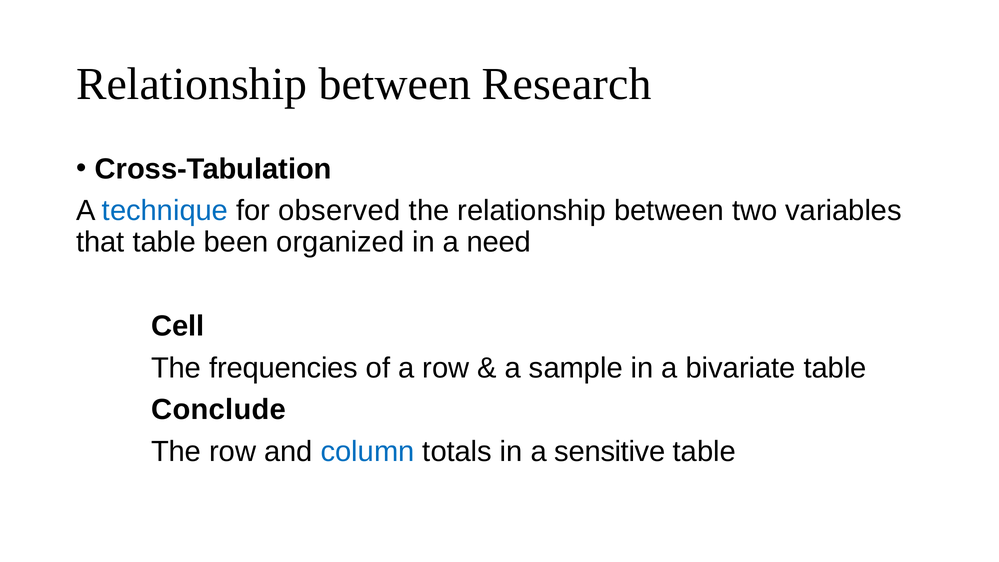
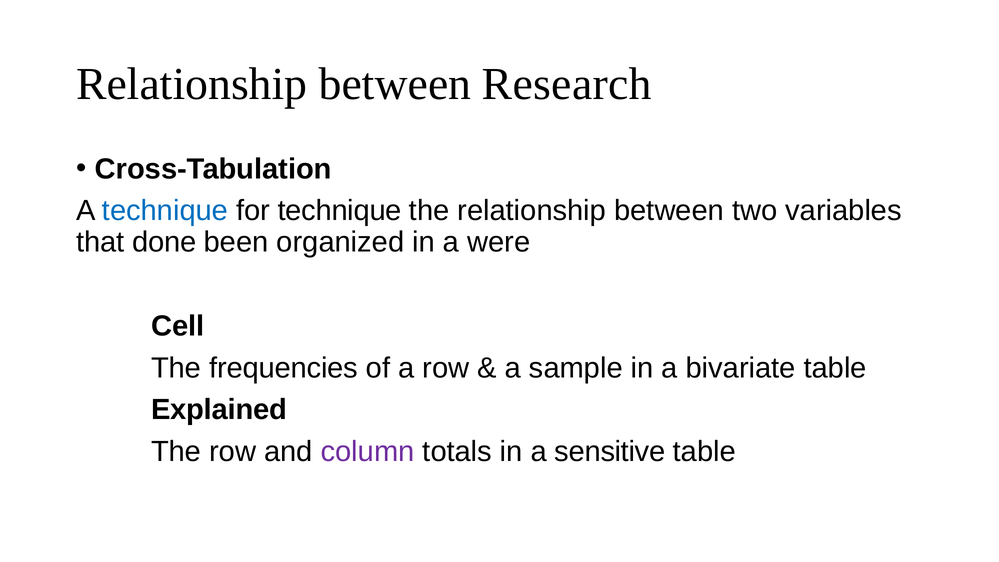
for observed: observed -> technique
that table: table -> done
need: need -> were
Conclude: Conclude -> Explained
column colour: blue -> purple
